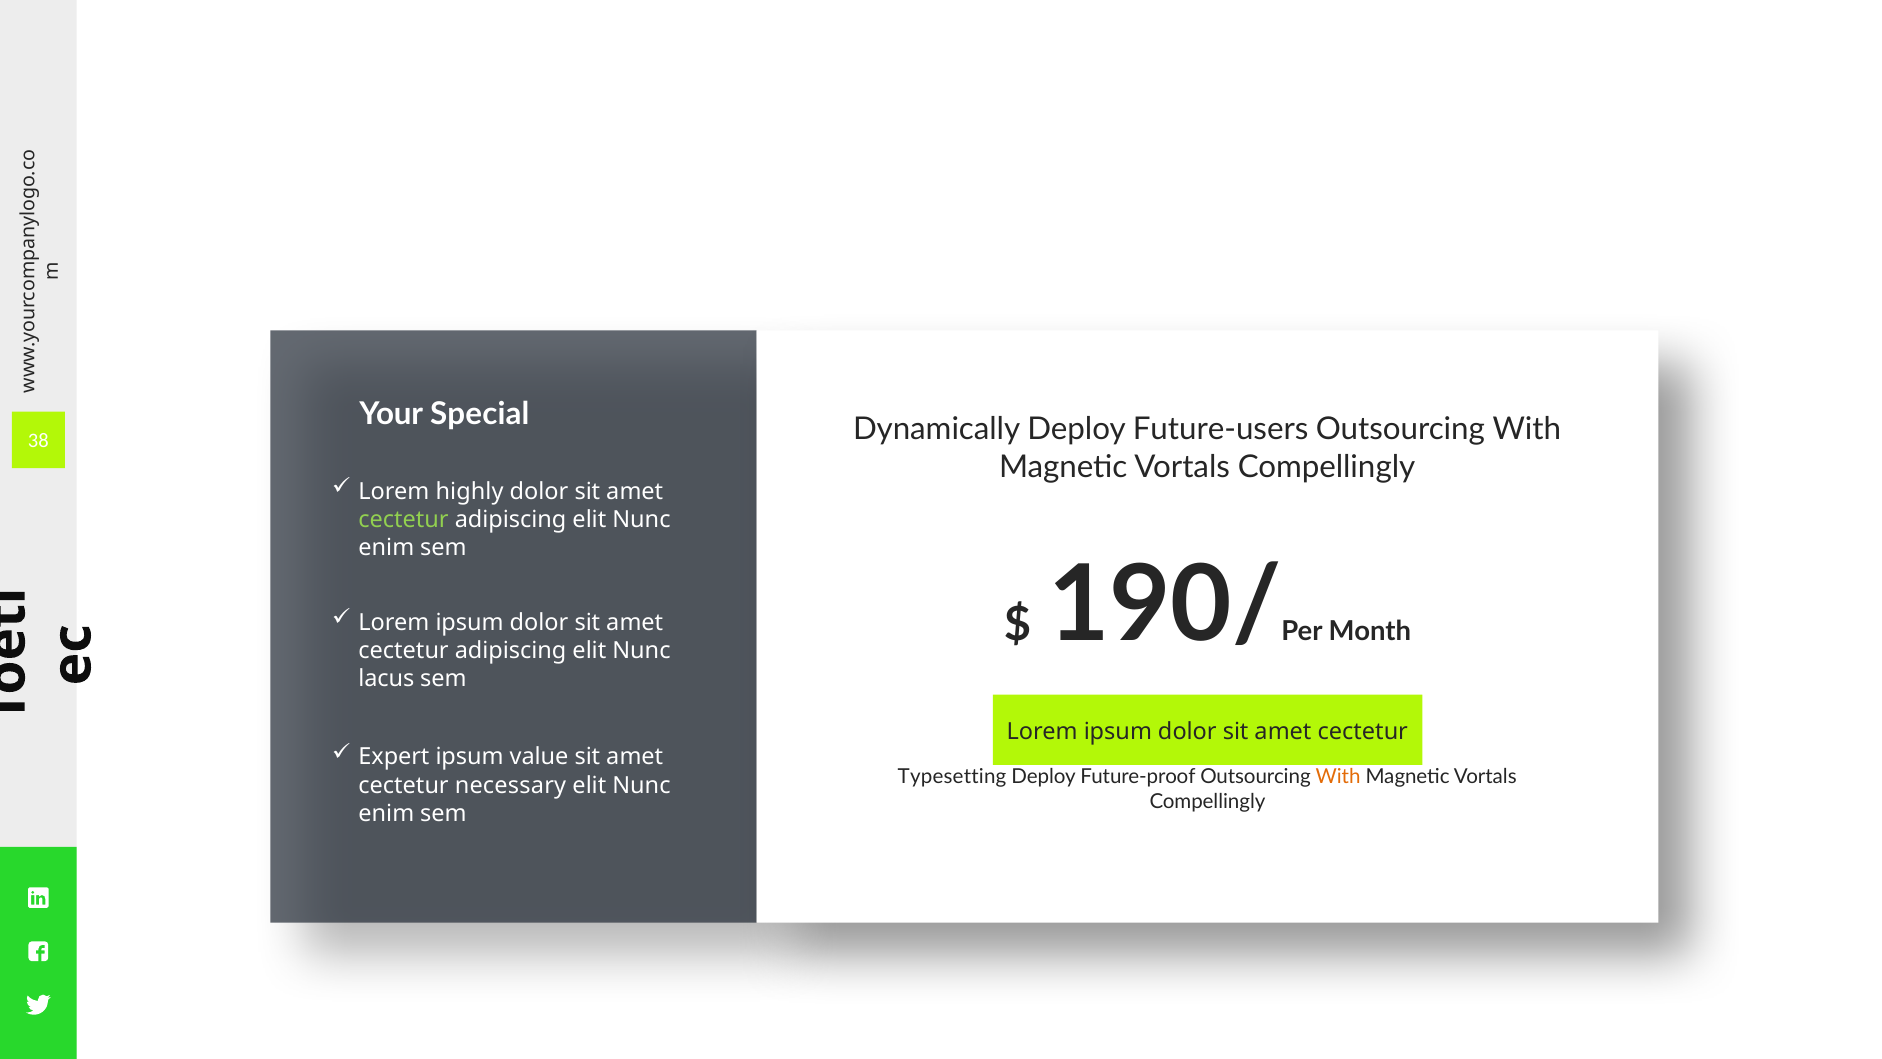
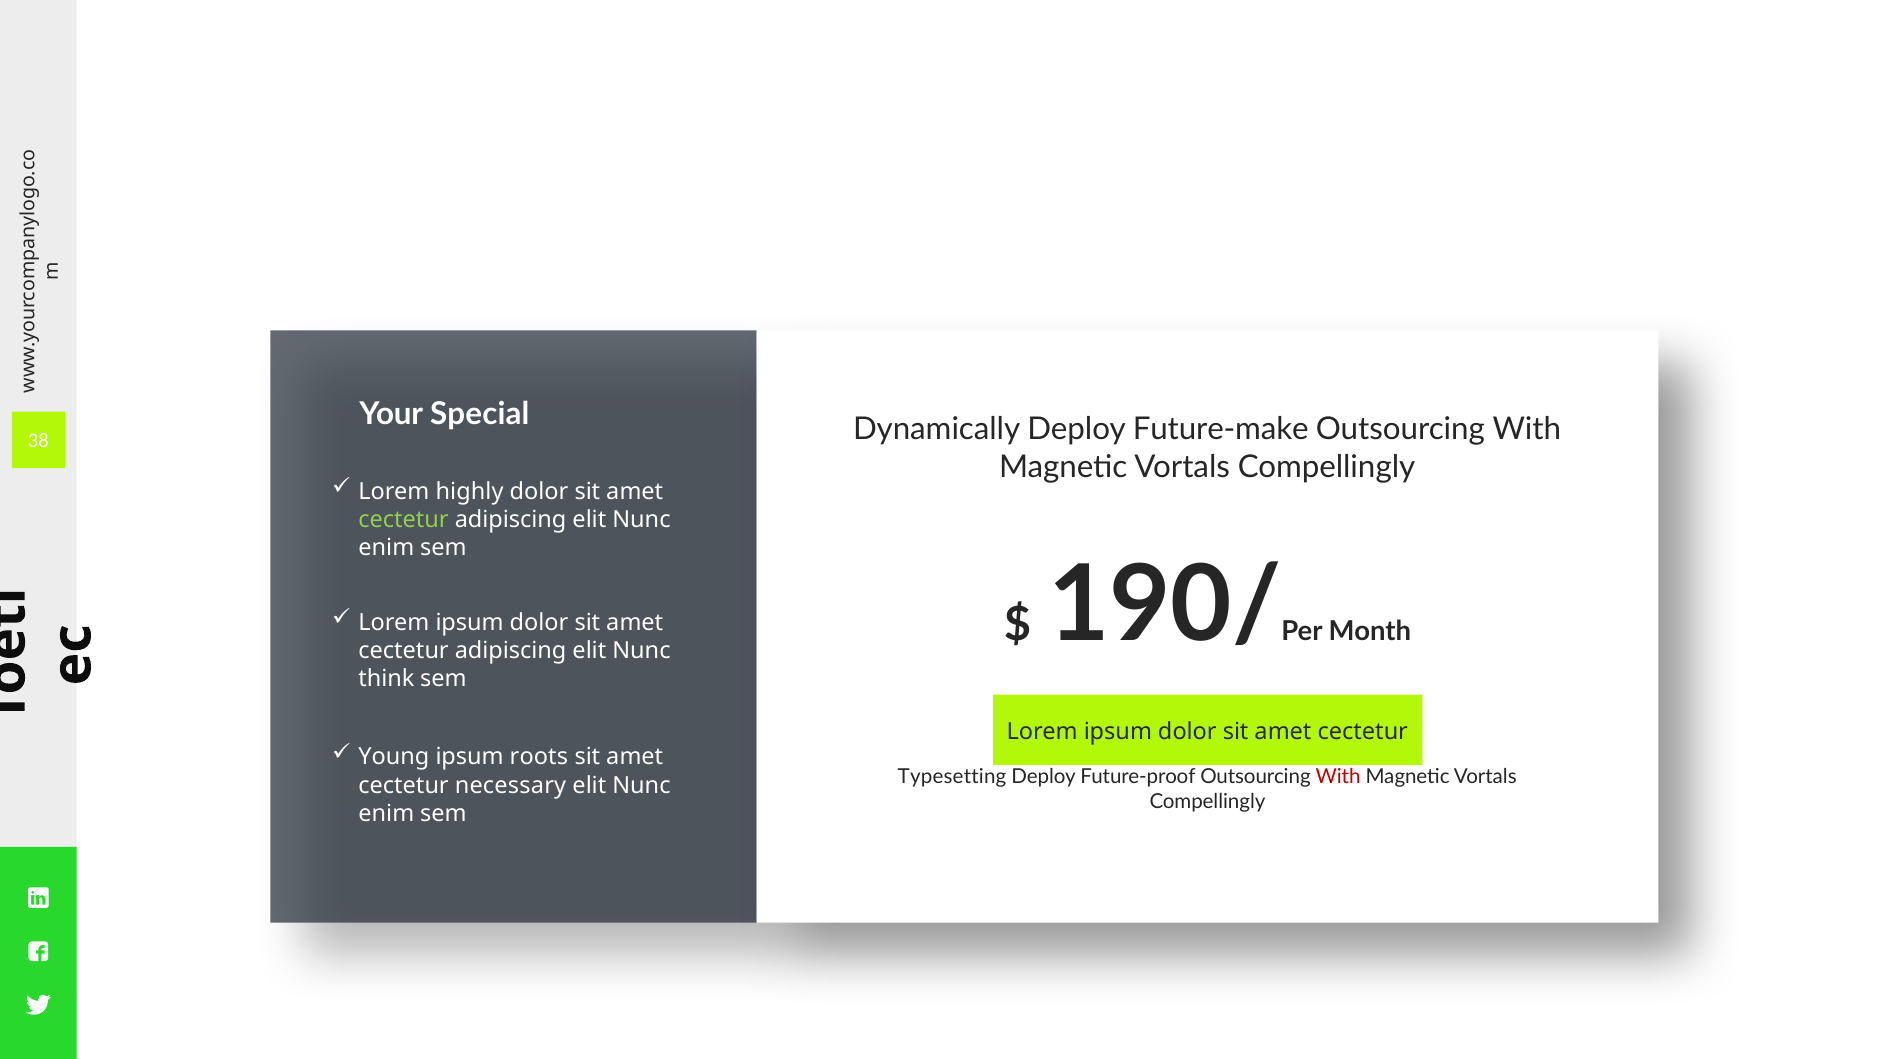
Future-users: Future-users -> Future-make
lacus: lacus -> think
Expert: Expert -> Young
value: value -> roots
With at (1338, 776) colour: orange -> red
